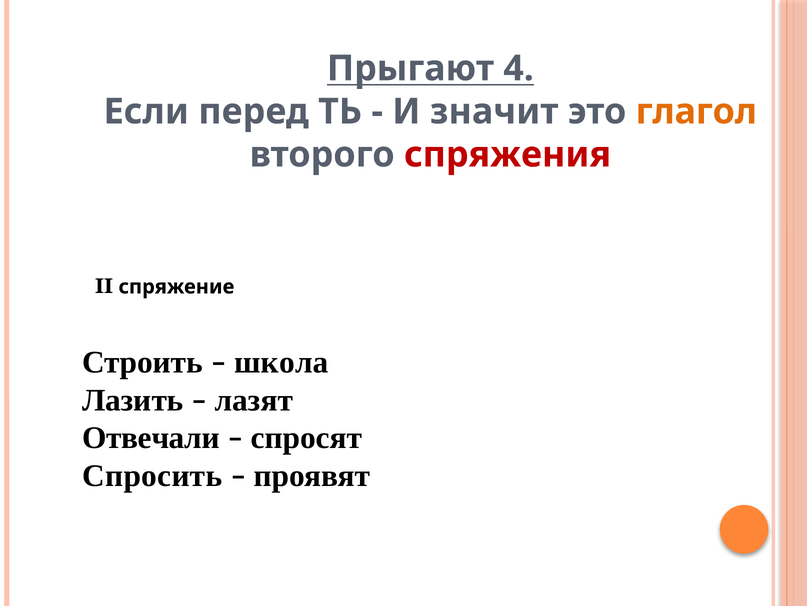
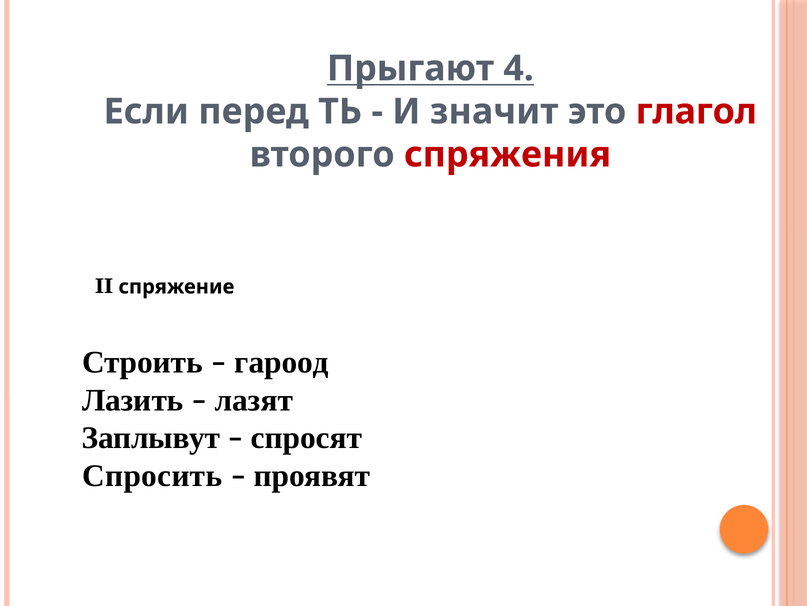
глагол colour: orange -> red
школа: школа -> гароод
Отвечали: Отвечали -> Заплывут
